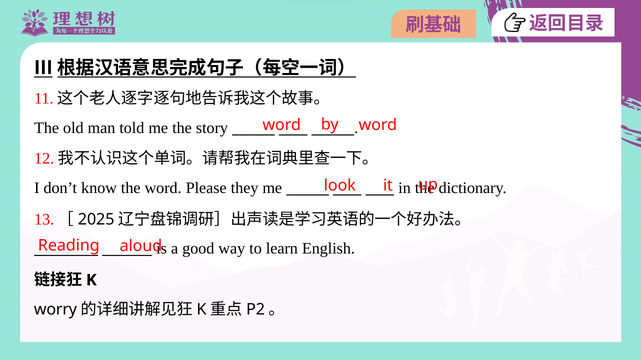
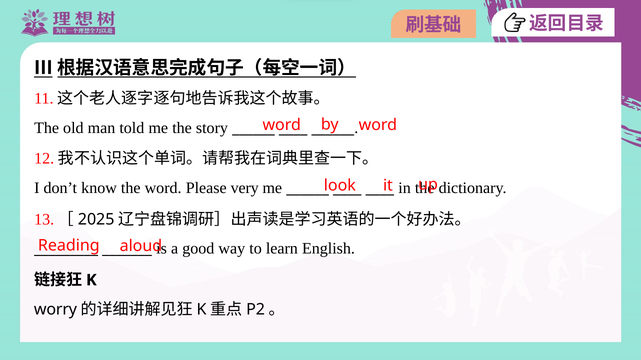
they: they -> very
